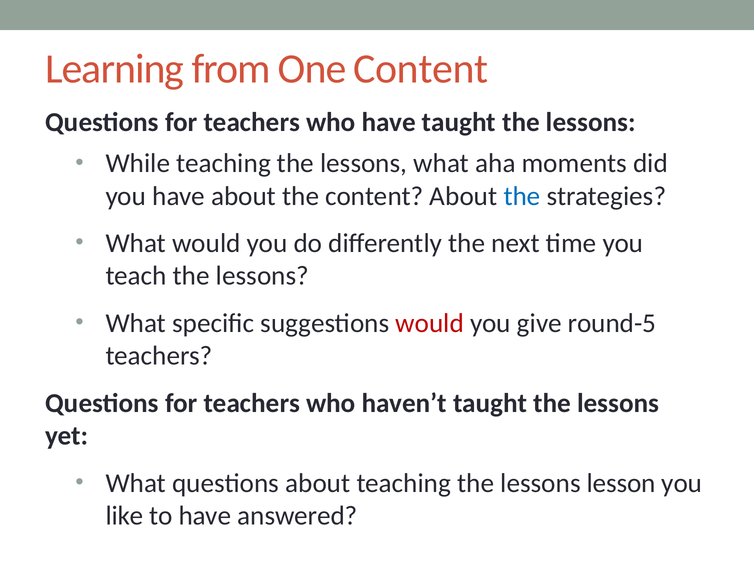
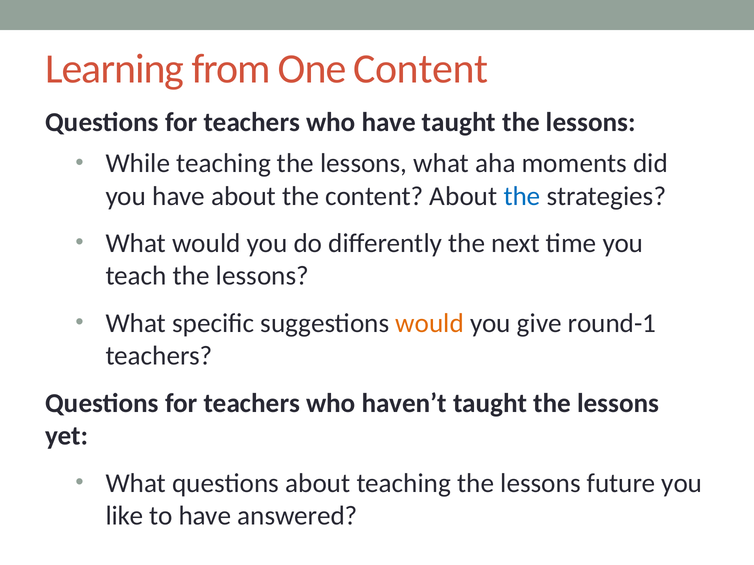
would at (430, 324) colour: red -> orange
round-5: round-5 -> round-1
lesson: lesson -> future
